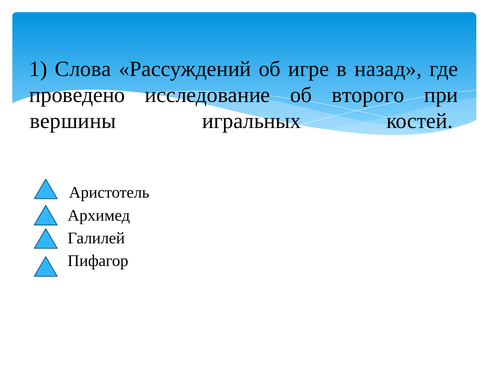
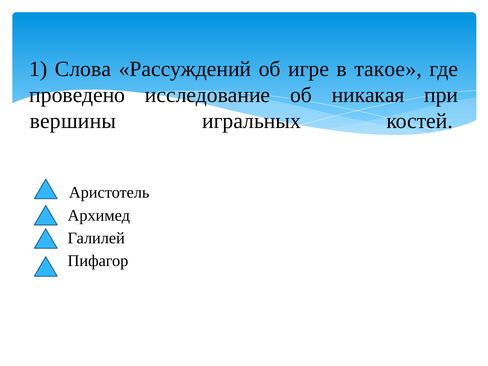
назад: назад -> такое
второго: второго -> никакая
